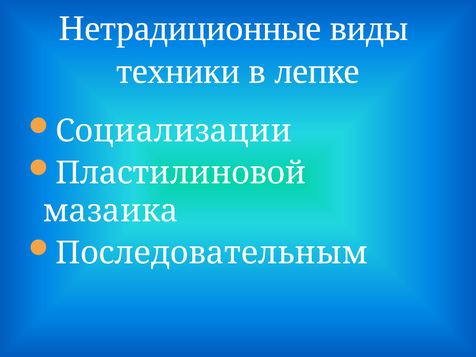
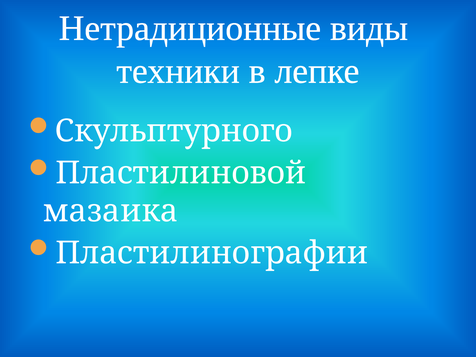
Социализации: Социализации -> Скульптурного
Последовательным: Последовательным -> Пластилинографии
